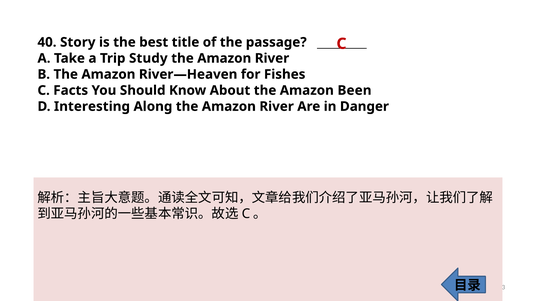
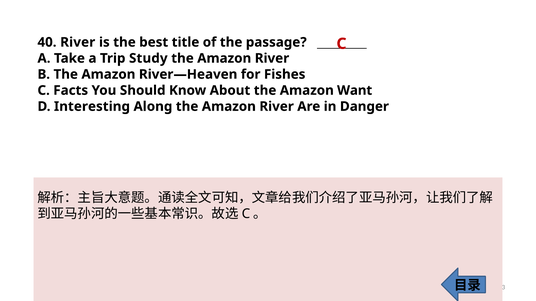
40 Story: Story -> River
Been: Been -> Want
